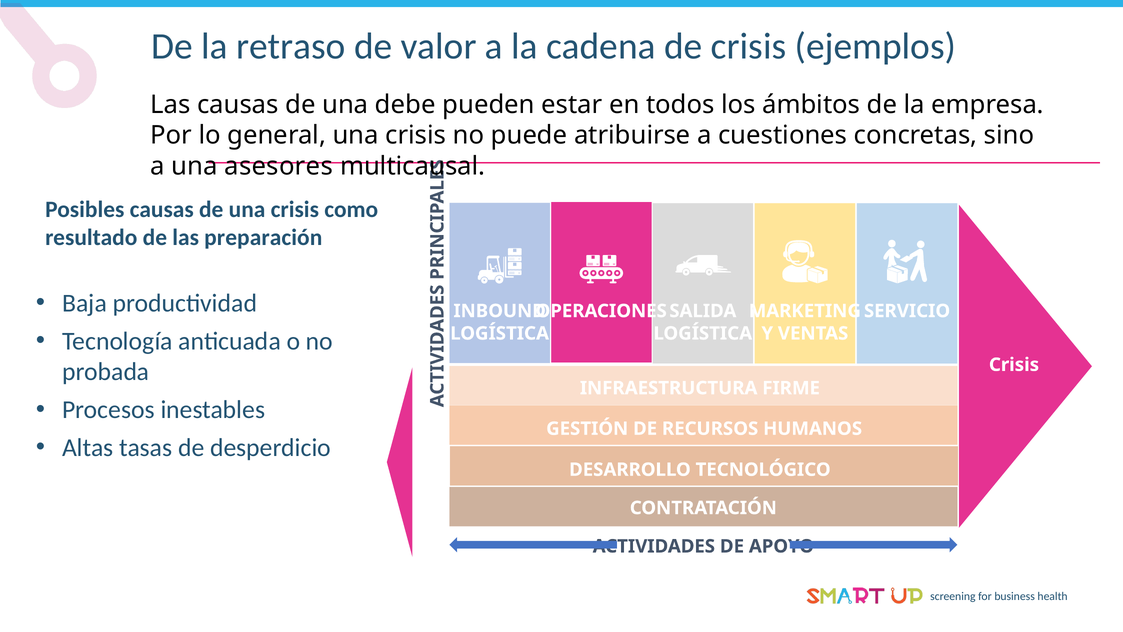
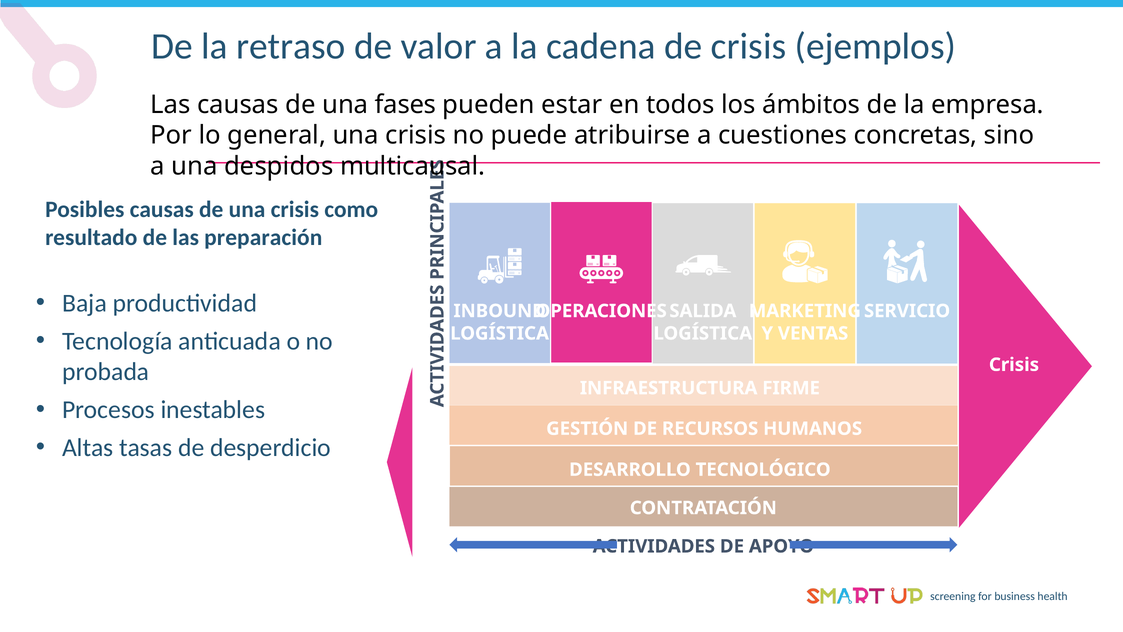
debe: debe -> fases
asesores: asesores -> despidos
